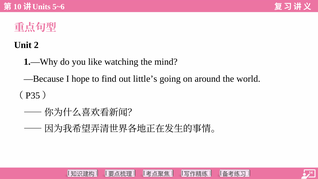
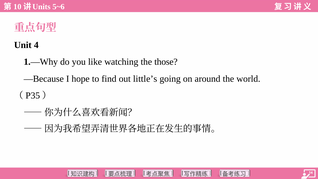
2: 2 -> 4
mind: mind -> those
